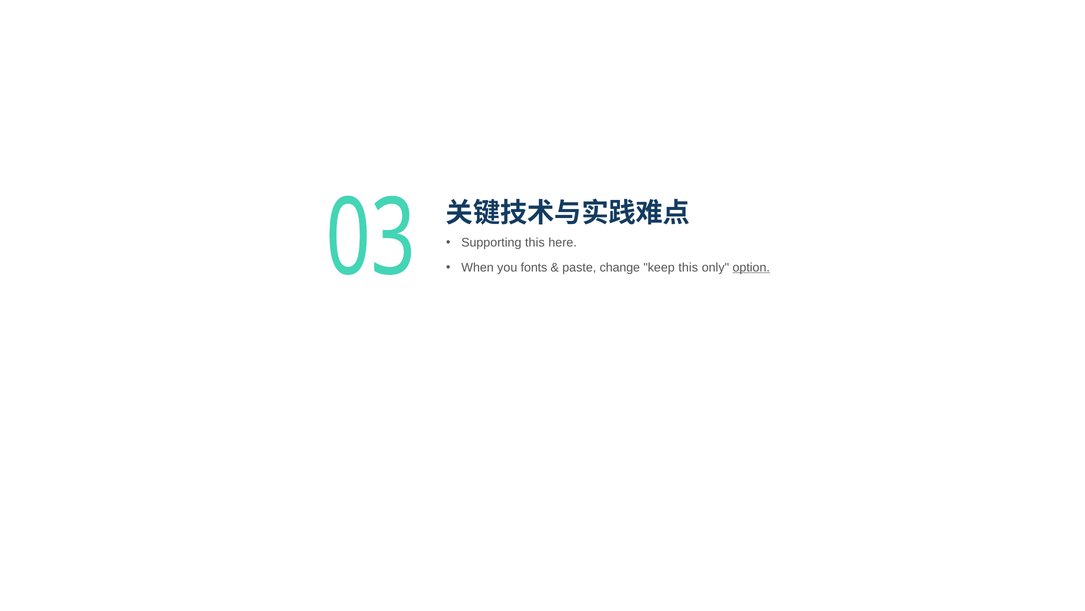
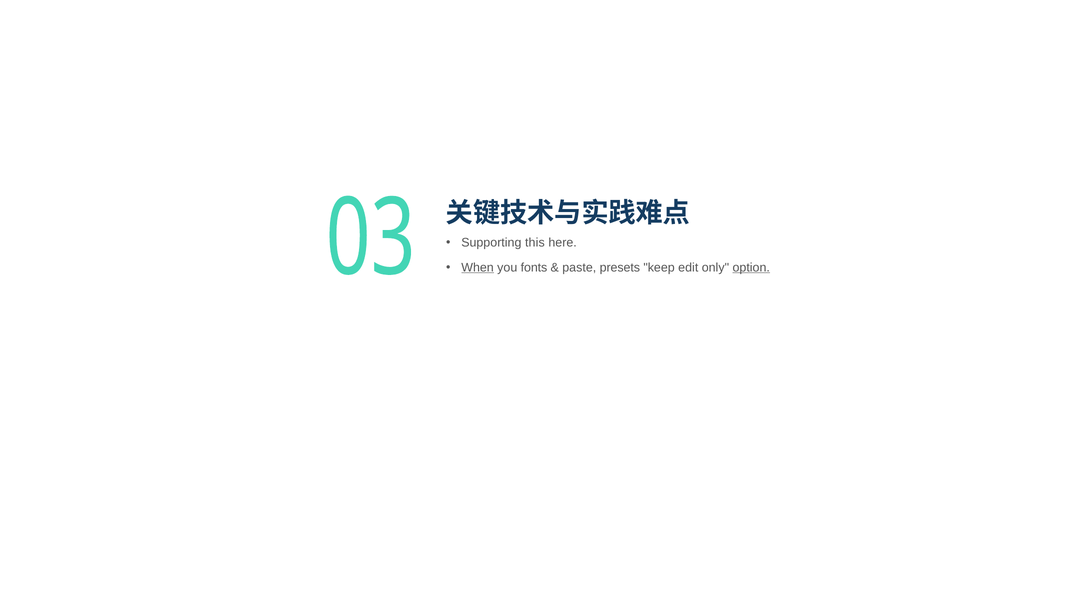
When underline: none -> present
change: change -> presets
keep this: this -> edit
